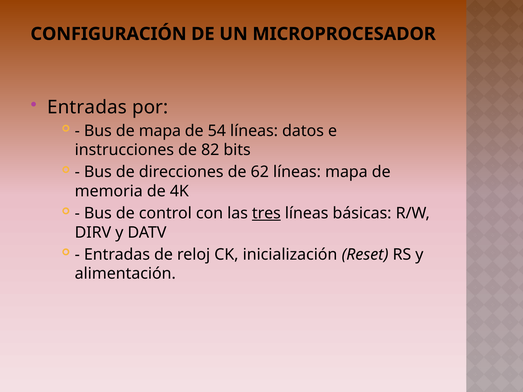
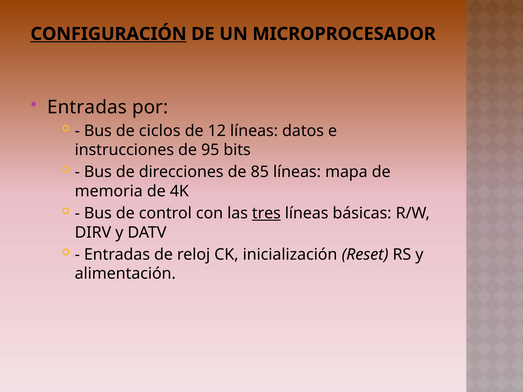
CONFIGURACIÓN underline: none -> present
de mapa: mapa -> ciclos
54: 54 -> 12
82: 82 -> 95
62: 62 -> 85
